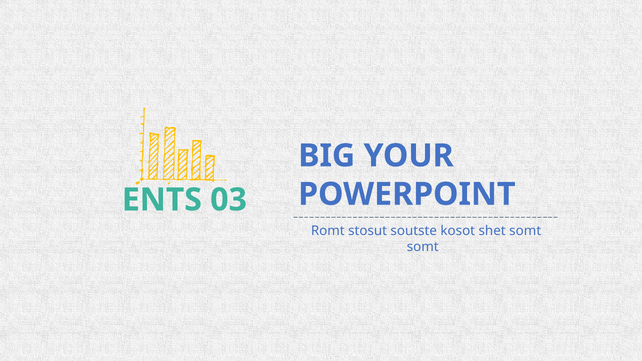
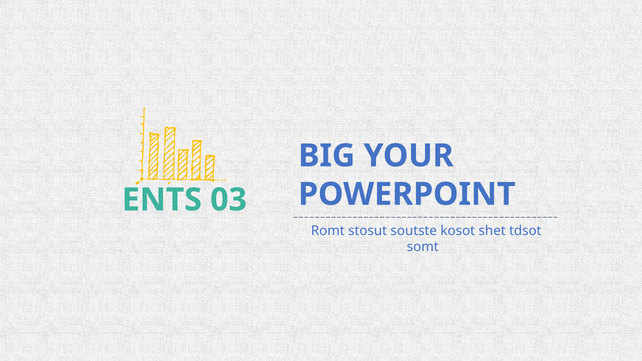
shet somt: somt -> tdsot
